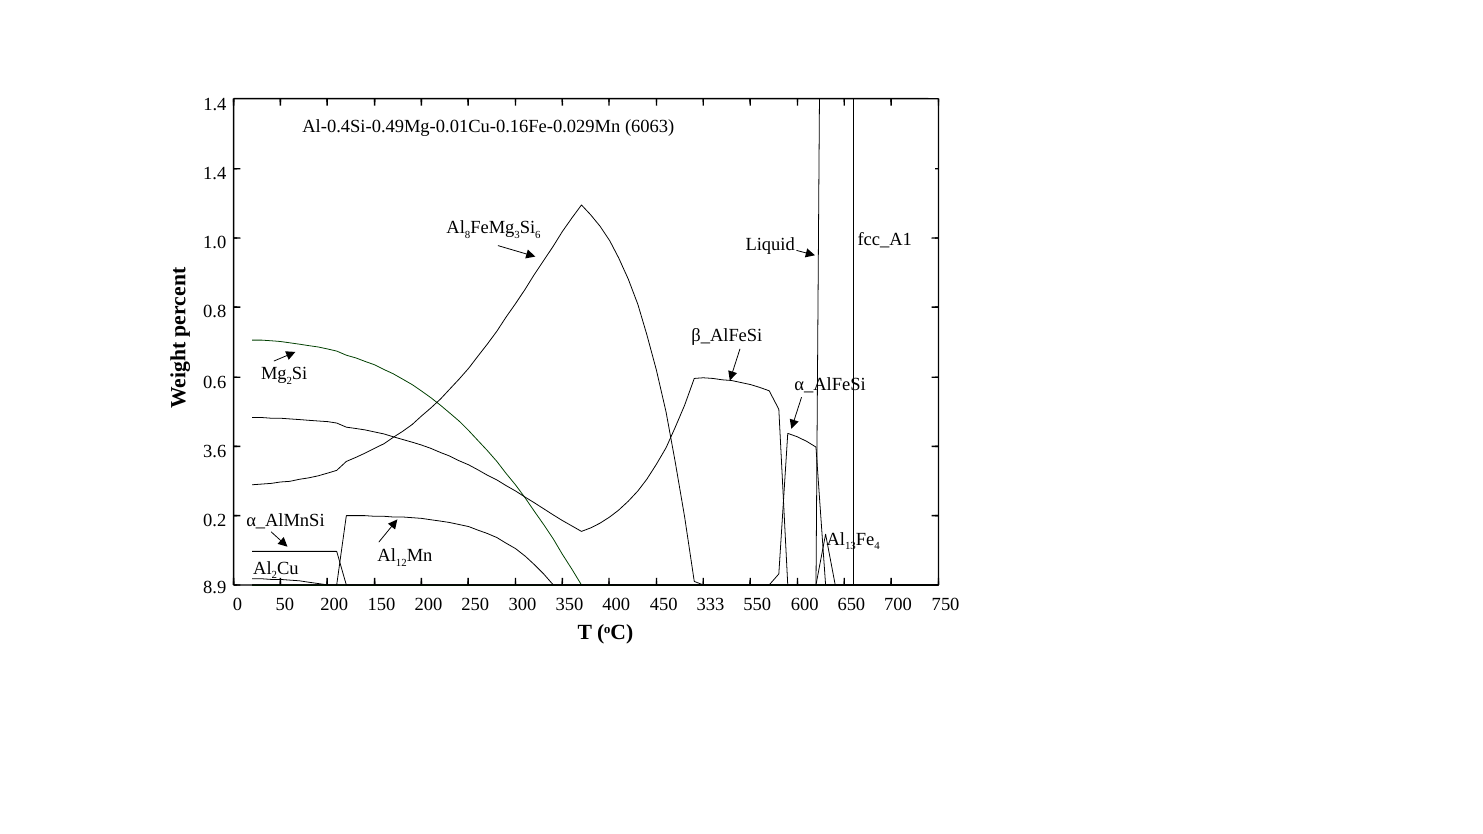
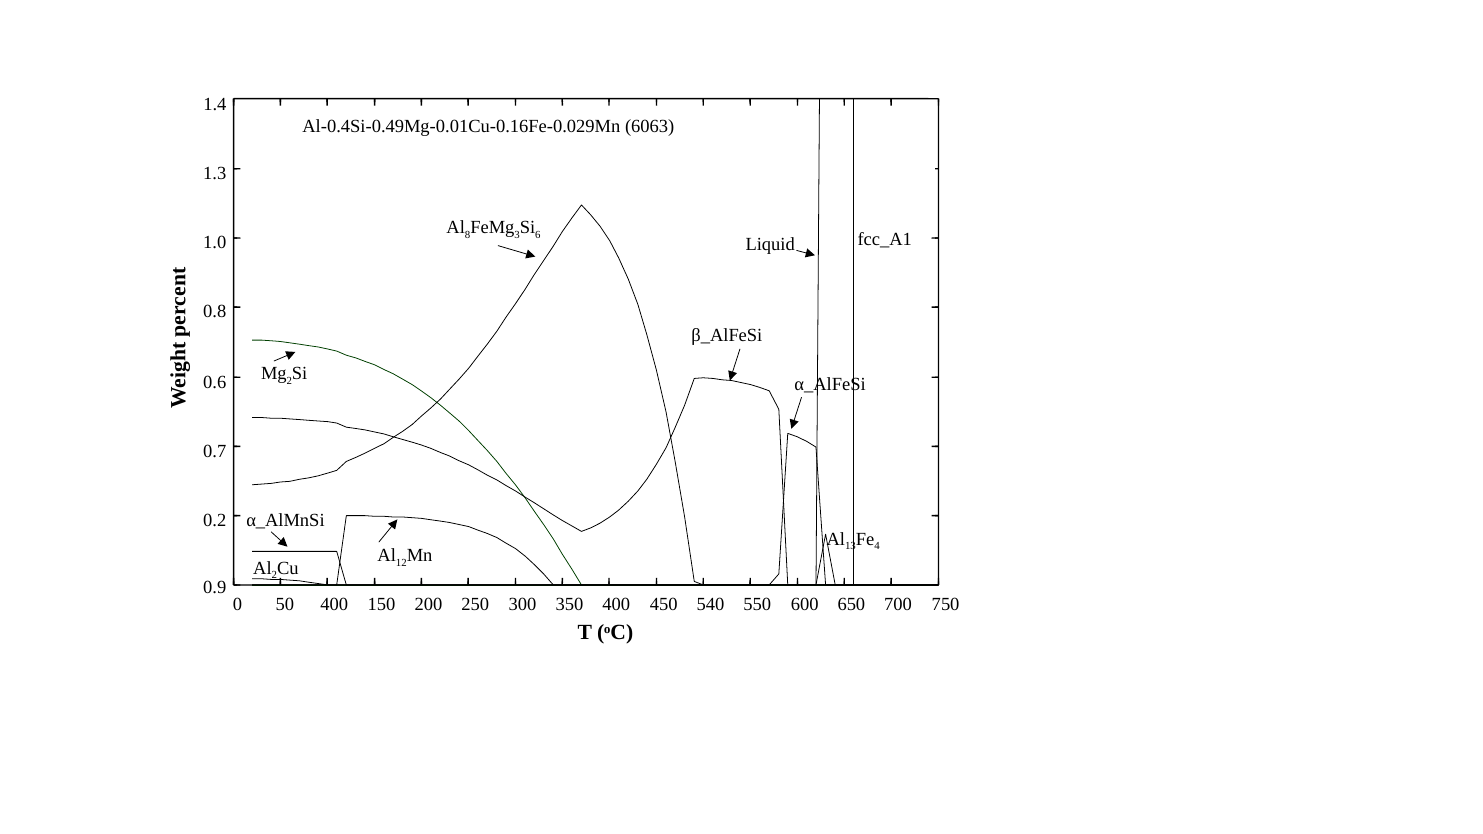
1.4 at (215, 173): 1.4 -> 1.3
3.6: 3.6 -> 0.7
8.9: 8.9 -> 0.9
50 200: 200 -> 400
333: 333 -> 540
